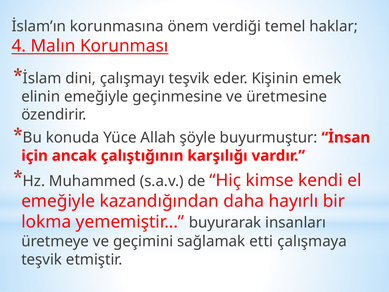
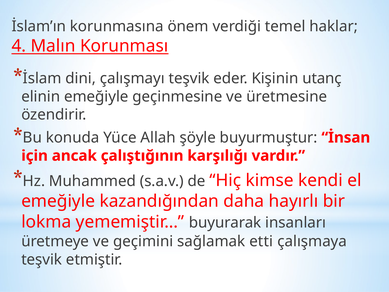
emek: emek -> utanç
